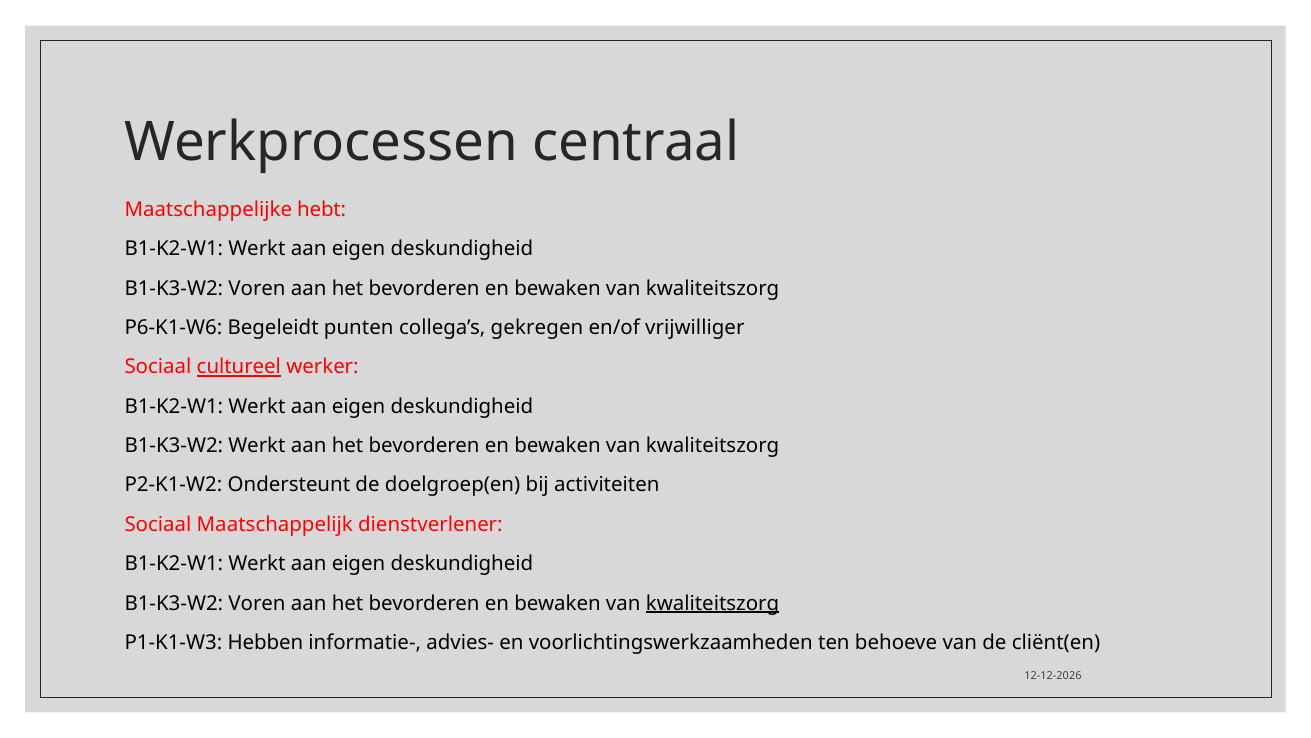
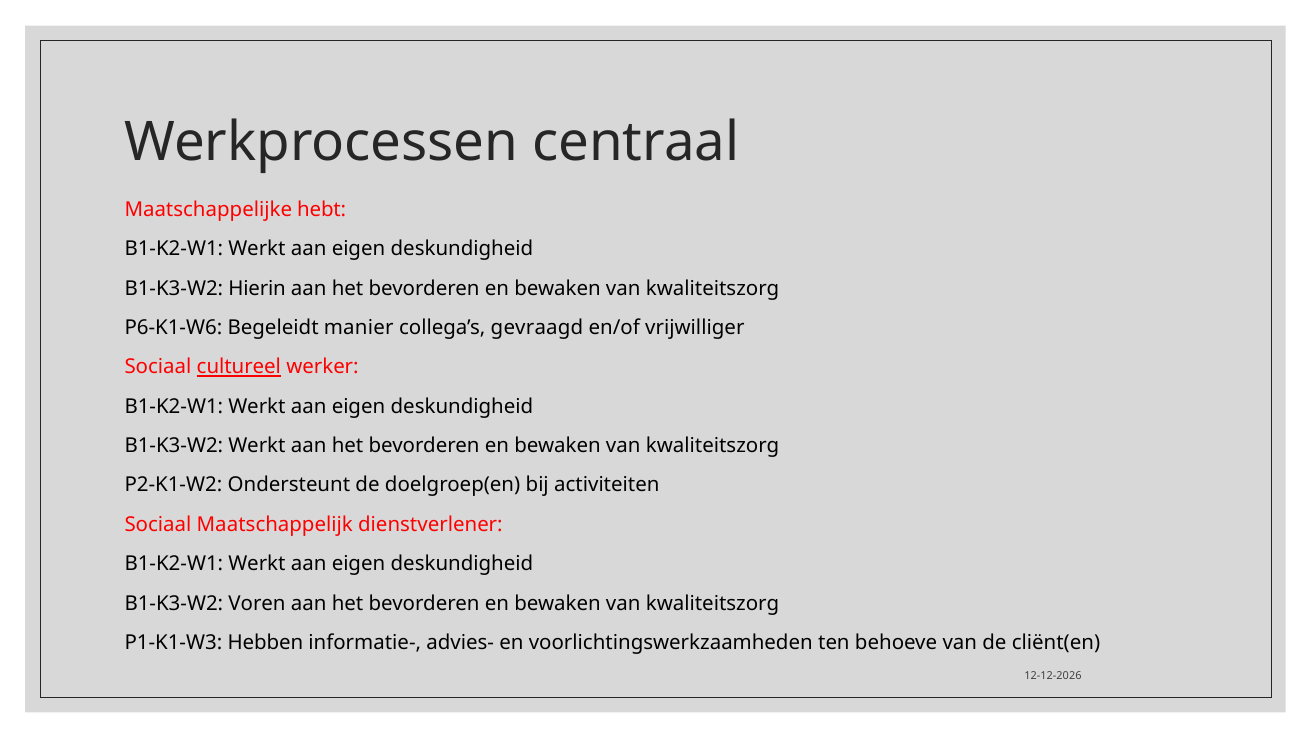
Voren at (257, 288): Voren -> Hierin
punten: punten -> manier
gekregen: gekregen -> gevraagd
kwaliteitszorg at (713, 603) underline: present -> none
